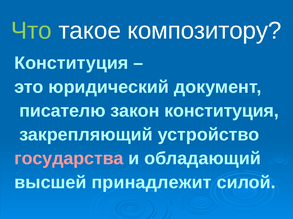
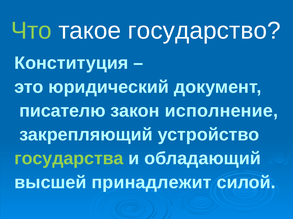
композитору: композитору -> государство
закон конституция: конституция -> исполнение
государства colour: pink -> light green
